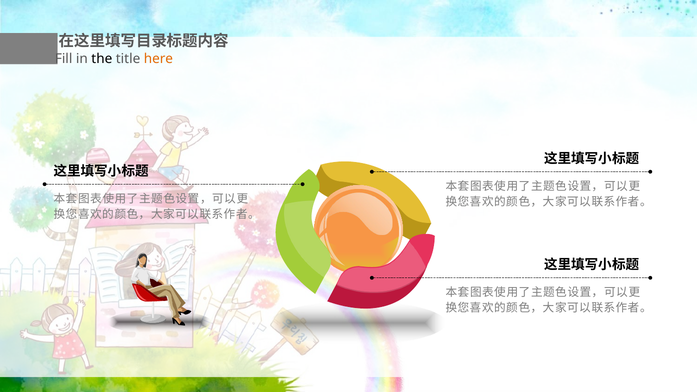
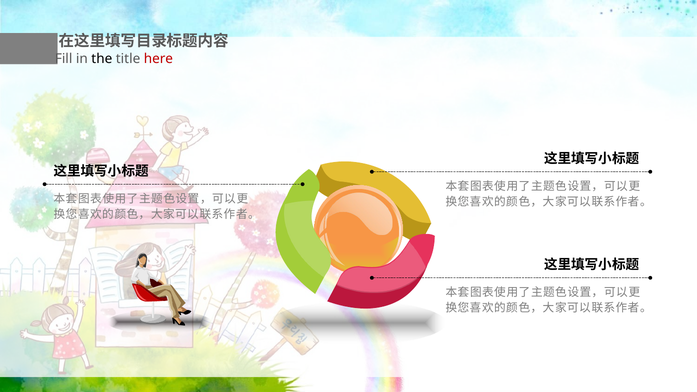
here colour: orange -> red
